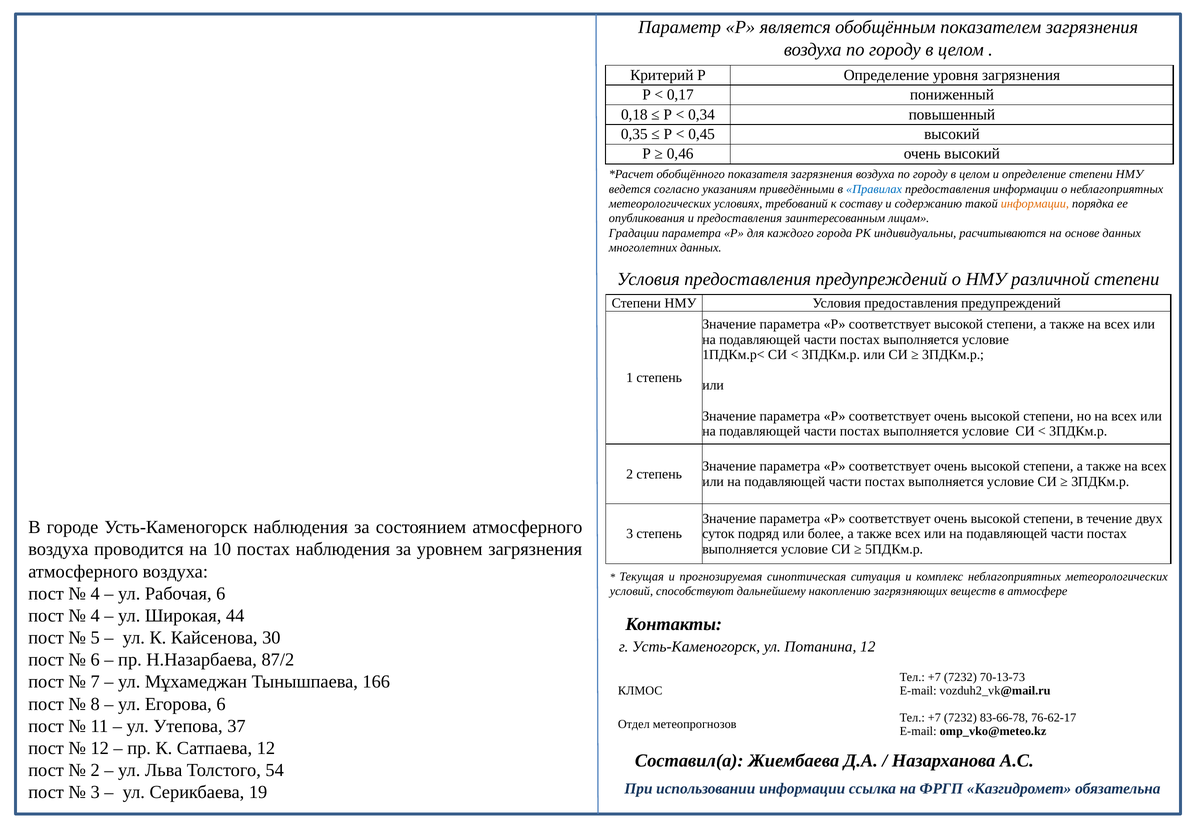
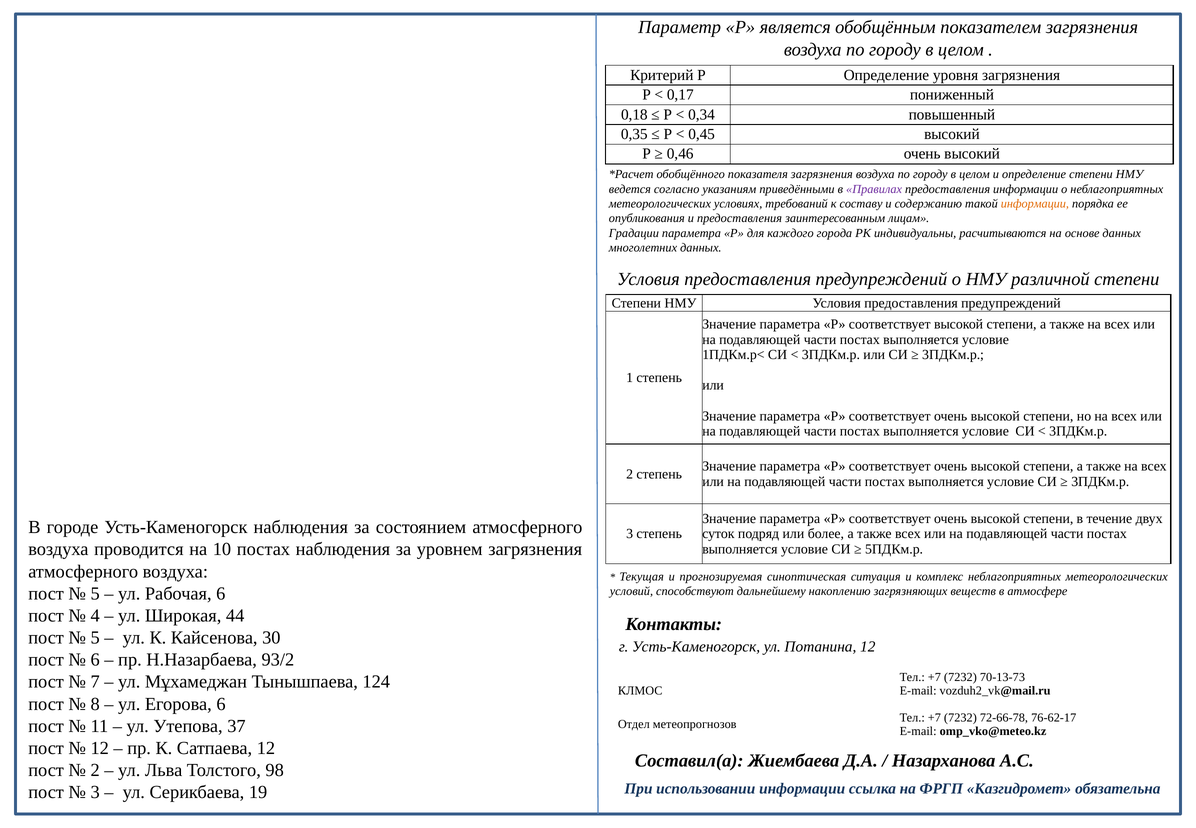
Правилах colour: blue -> purple
4 at (95, 594): 4 -> 5
87/2: 87/2 -> 93/2
166: 166 -> 124
83-66-78: 83-66-78 -> 72-66-78
54: 54 -> 98
